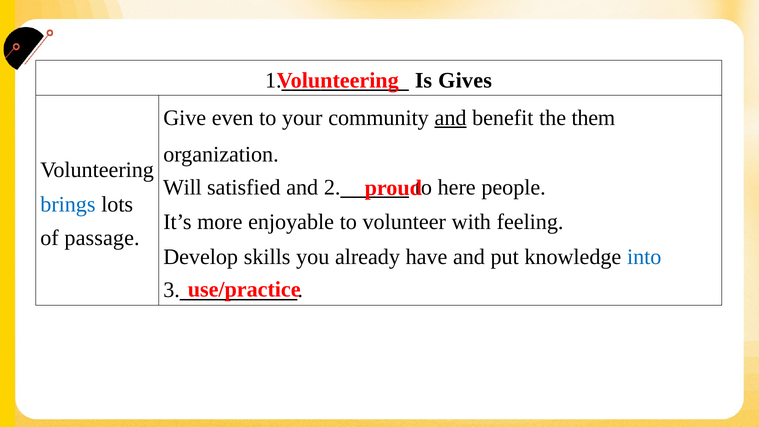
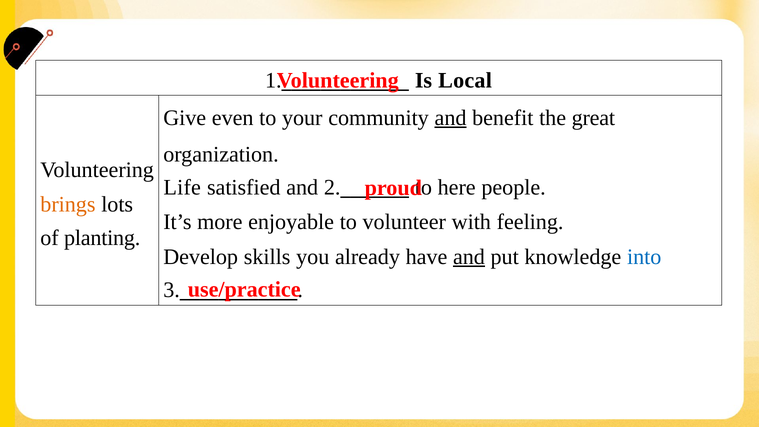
Gives: Gives -> Local
them: them -> great
Will: Will -> Life
brings colour: blue -> orange
passage: passage -> planting
and at (469, 257) underline: none -> present
